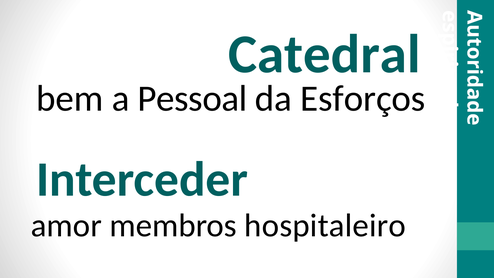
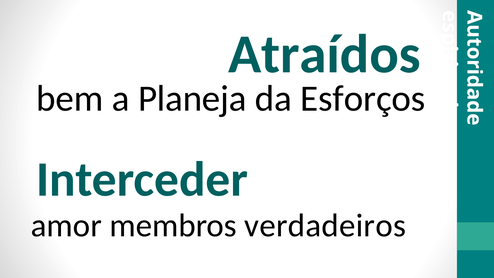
Catedral: Catedral -> Atraídos
Pessoal: Pessoal -> Planeja
hospitaleiro: hospitaleiro -> verdadeiros
